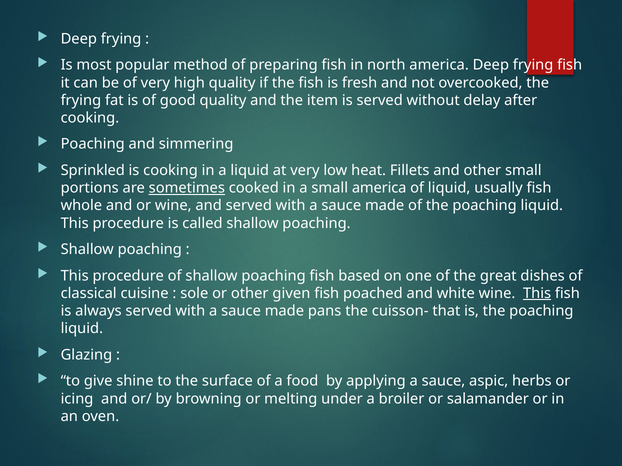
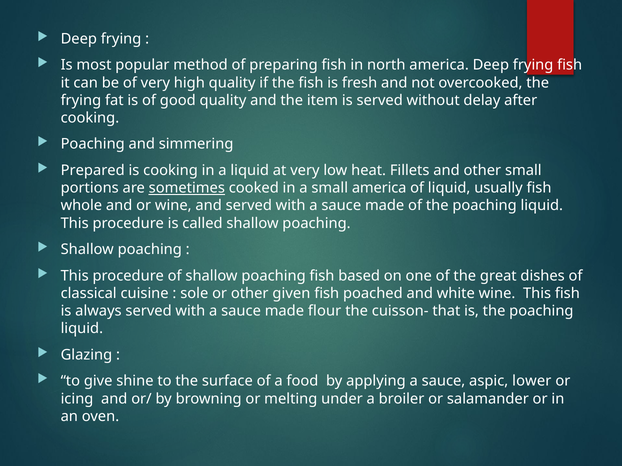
Sprinkled: Sprinkled -> Prepared
This at (537, 294) underline: present -> none
pans: pans -> flour
herbs: herbs -> lower
